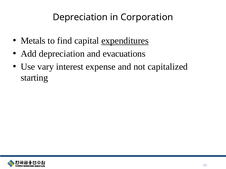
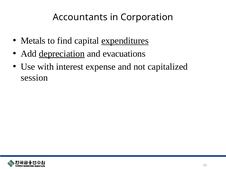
Depreciation at (80, 17): Depreciation -> Accountants
depreciation at (62, 54) underline: none -> present
vary: vary -> with
starting: starting -> session
